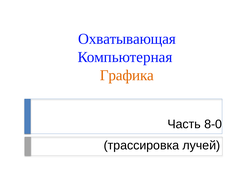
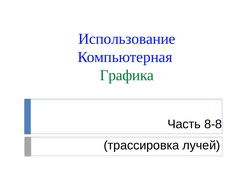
Охватывающая: Охватывающая -> Использование
Графика colour: orange -> green
8-0: 8-0 -> 8-8
